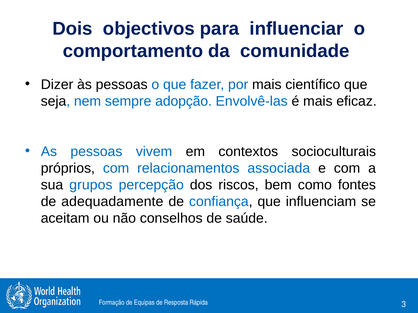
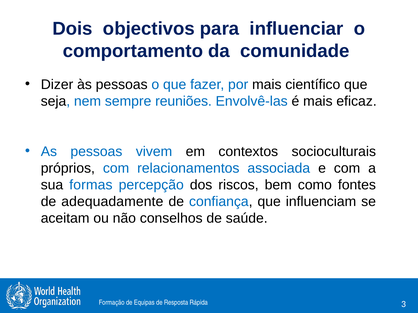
adopção: adopção -> reuniões
grupos: grupos -> formas
